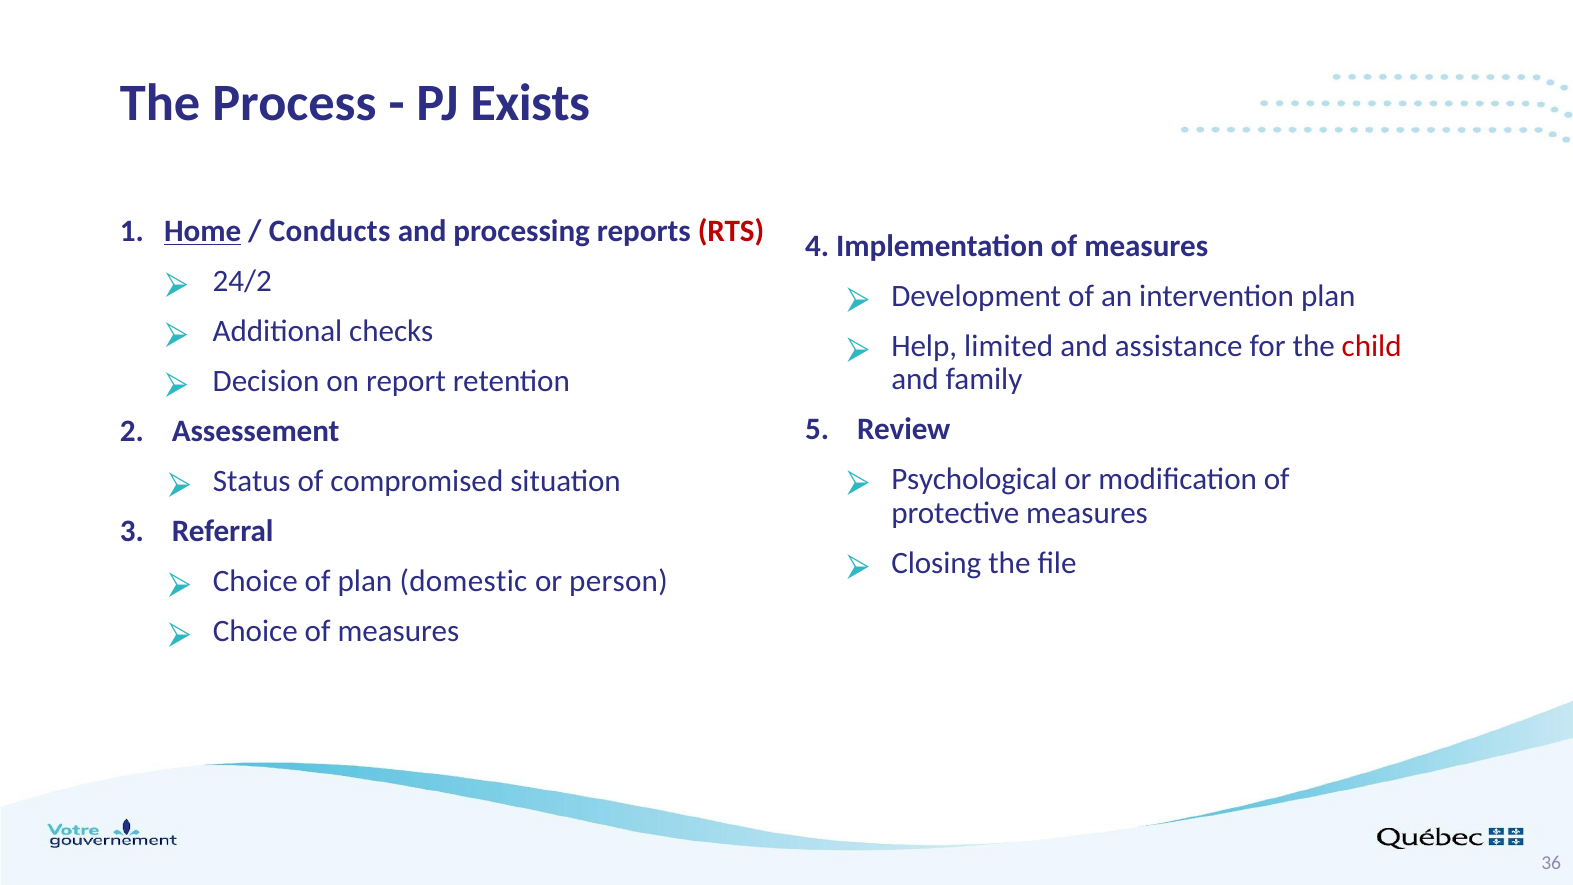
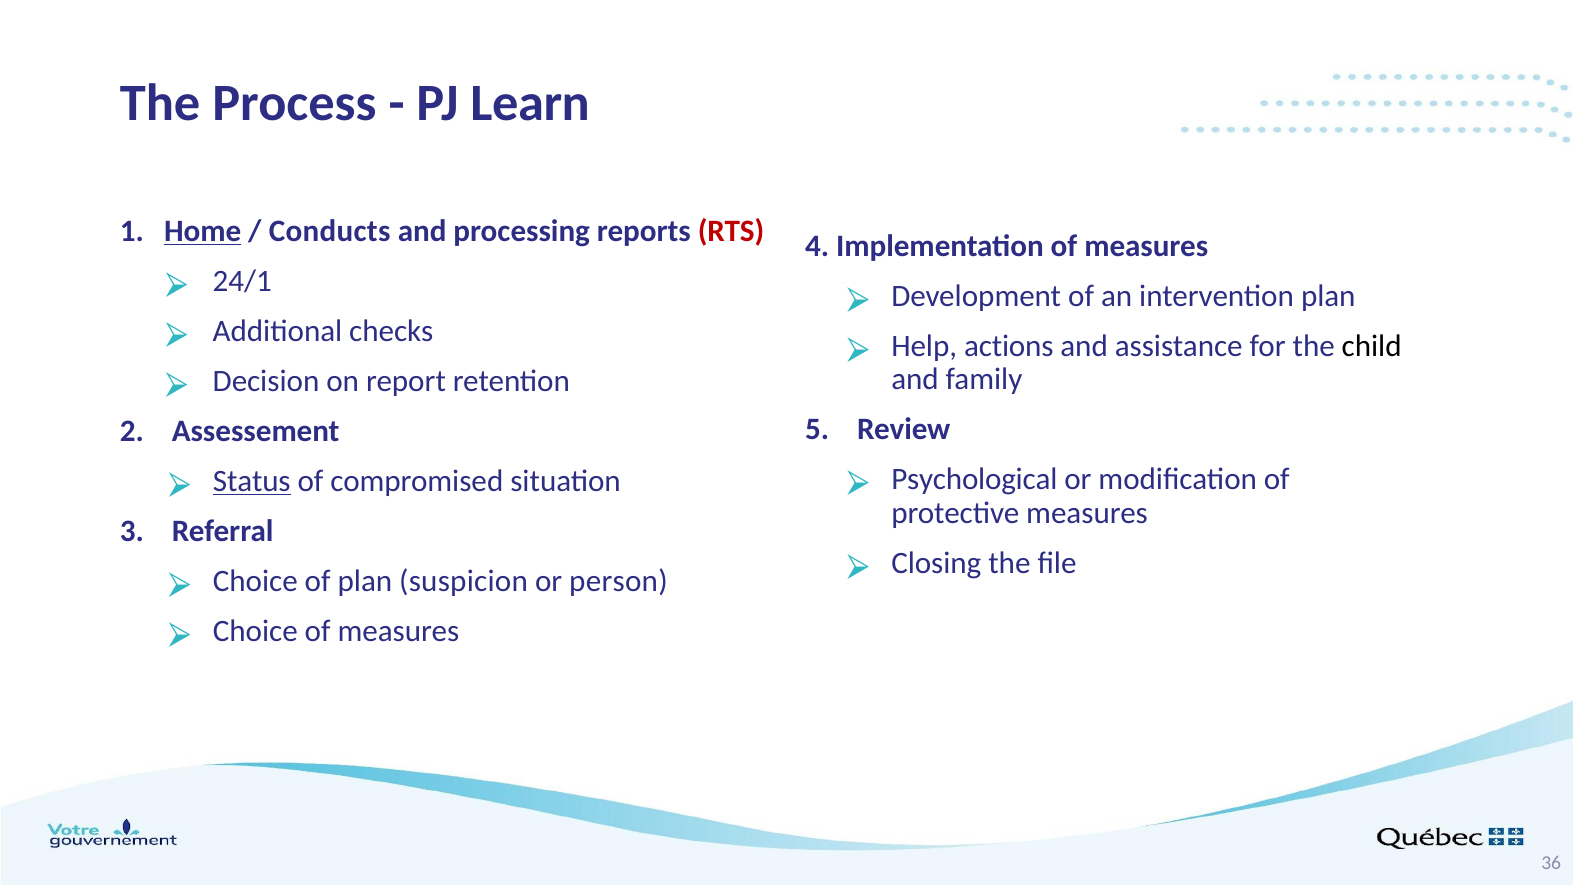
Exists: Exists -> Learn
24/2: 24/2 -> 24/1
limited: limited -> actions
child colour: red -> black
Status underline: none -> present
domestic: domestic -> suspicion
